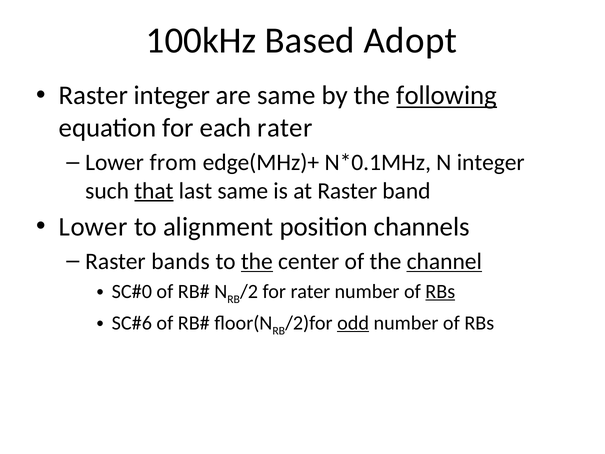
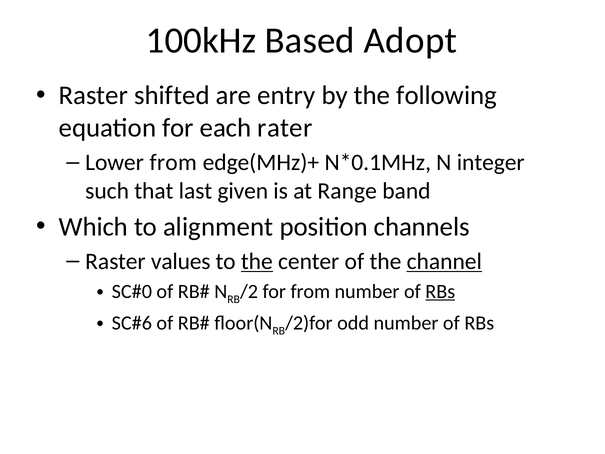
Raster integer: integer -> shifted
are same: same -> entry
following underline: present -> none
that underline: present -> none
last same: same -> given
at Raster: Raster -> Range
Lower at (93, 227): Lower -> Which
bands: bands -> values
for rater: rater -> from
odd underline: present -> none
